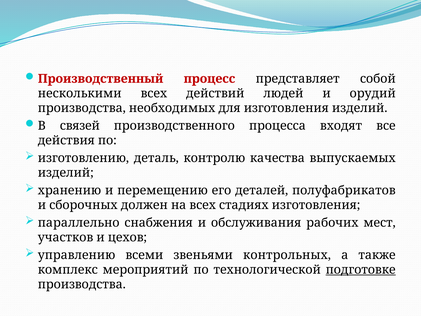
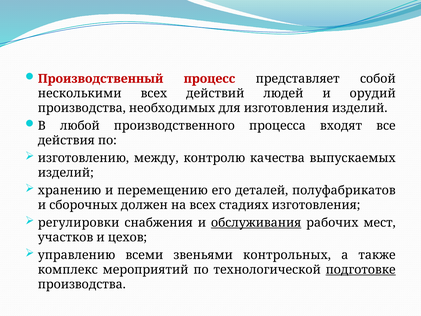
связей: связей -> любой
деталь: деталь -> между
параллельно: параллельно -> регулировки
обслуживания underline: none -> present
